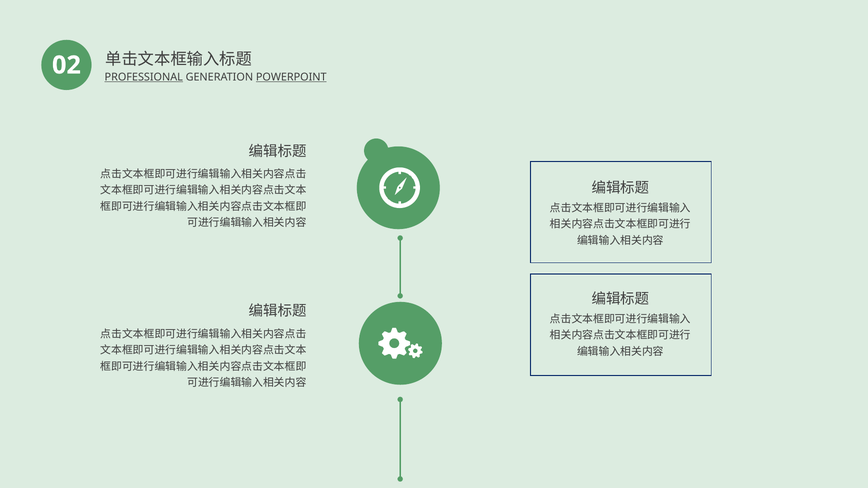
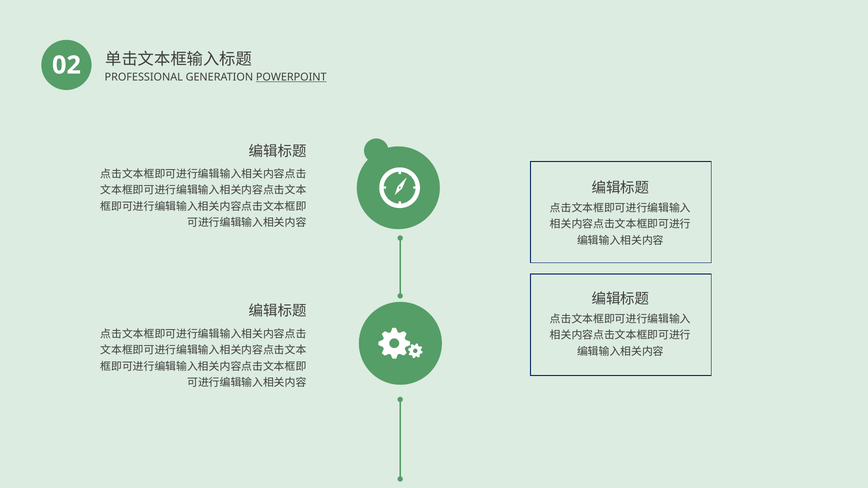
PROFESSIONAL underline: present -> none
